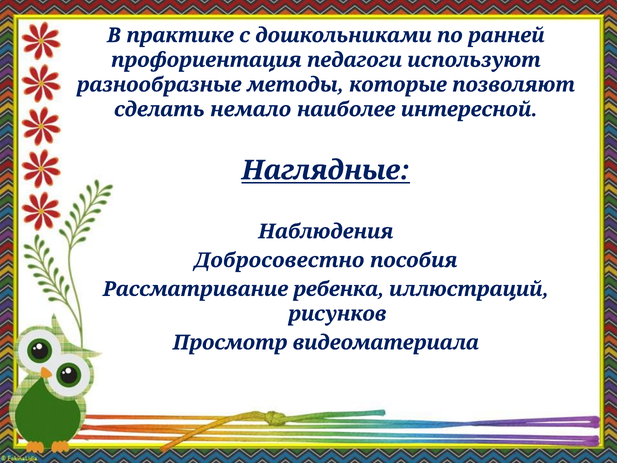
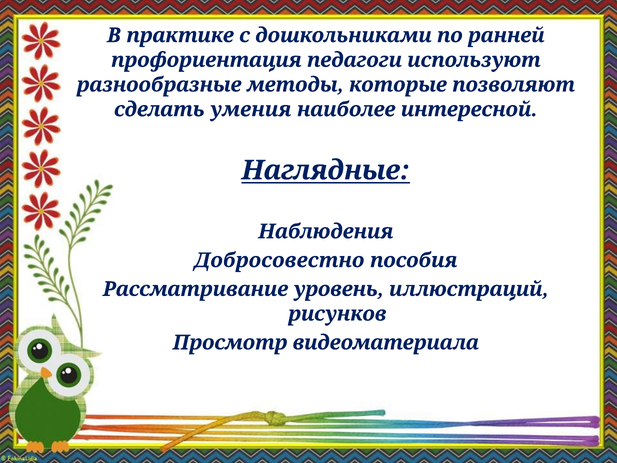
немало: немало -> умения
ребенка: ребенка -> уровень
